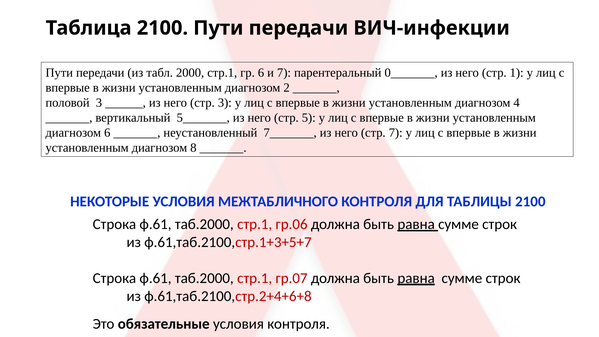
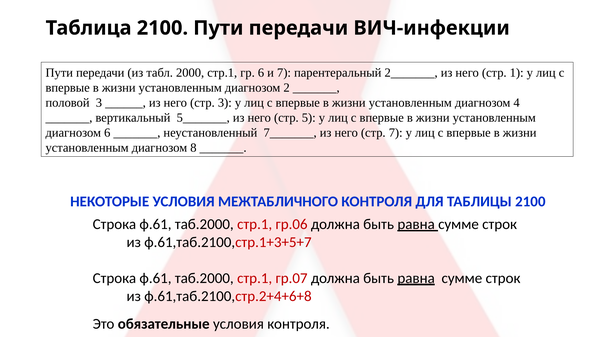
0_______: 0_______ -> 2_______
